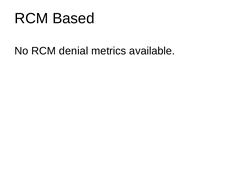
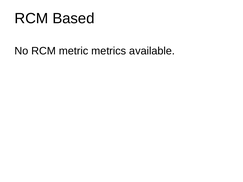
denial: denial -> metric
